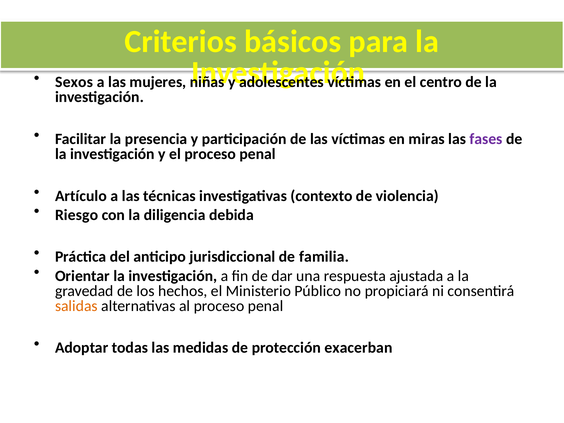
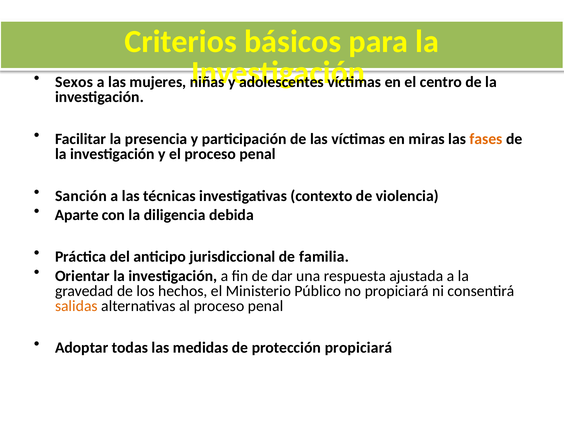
fases colour: purple -> orange
Artículo: Artículo -> Sanción
Riesgo: Riesgo -> Aparte
protección exacerban: exacerban -> propiciará
